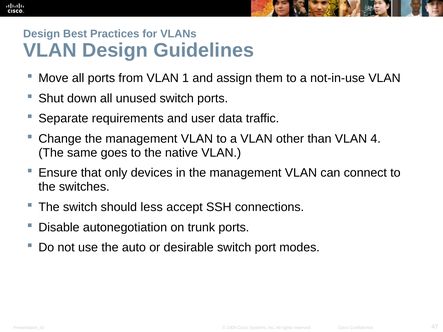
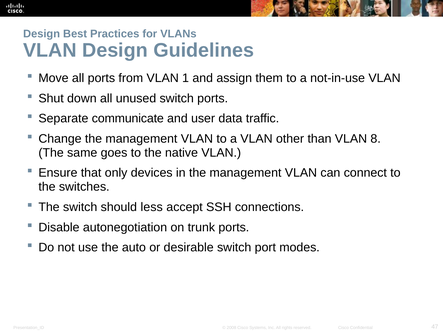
requirements: requirements -> communicate
4: 4 -> 8
